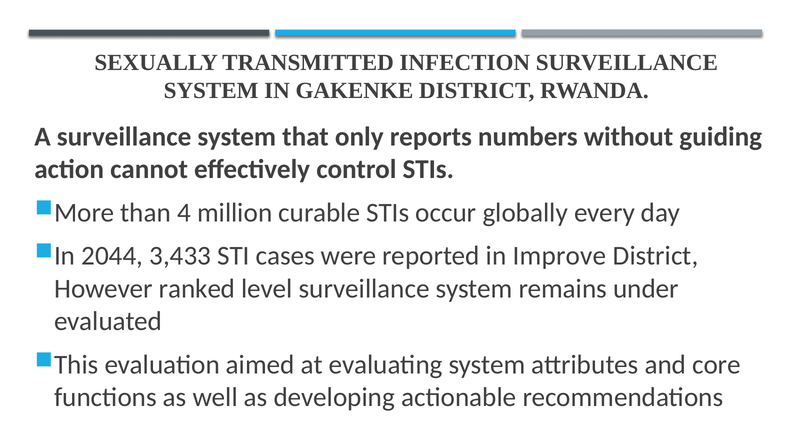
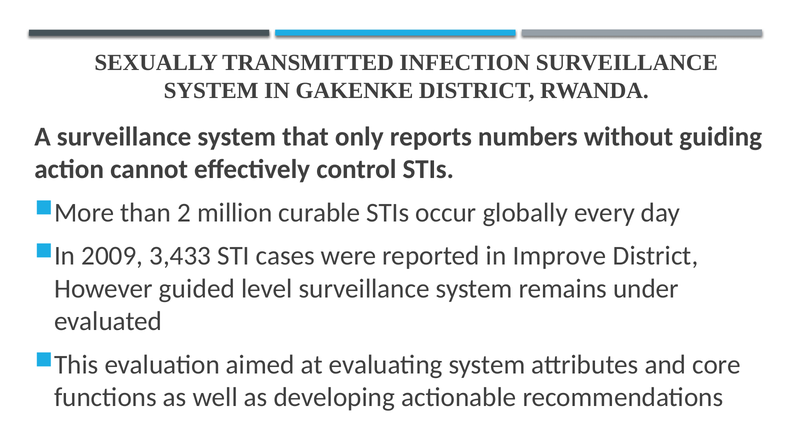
4: 4 -> 2
2044: 2044 -> 2009
ranked: ranked -> guided
